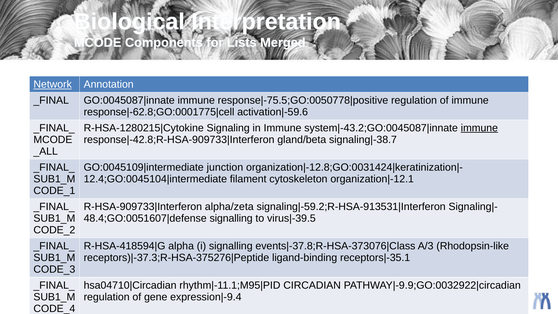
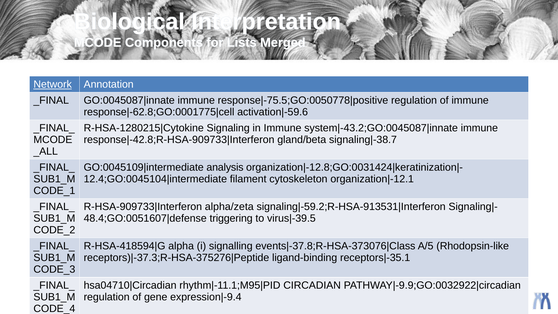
immune at (479, 128) underline: present -> none
junction: junction -> analysis
signalling at (231, 218): signalling -> triggering
A/3: A/3 -> A/5
